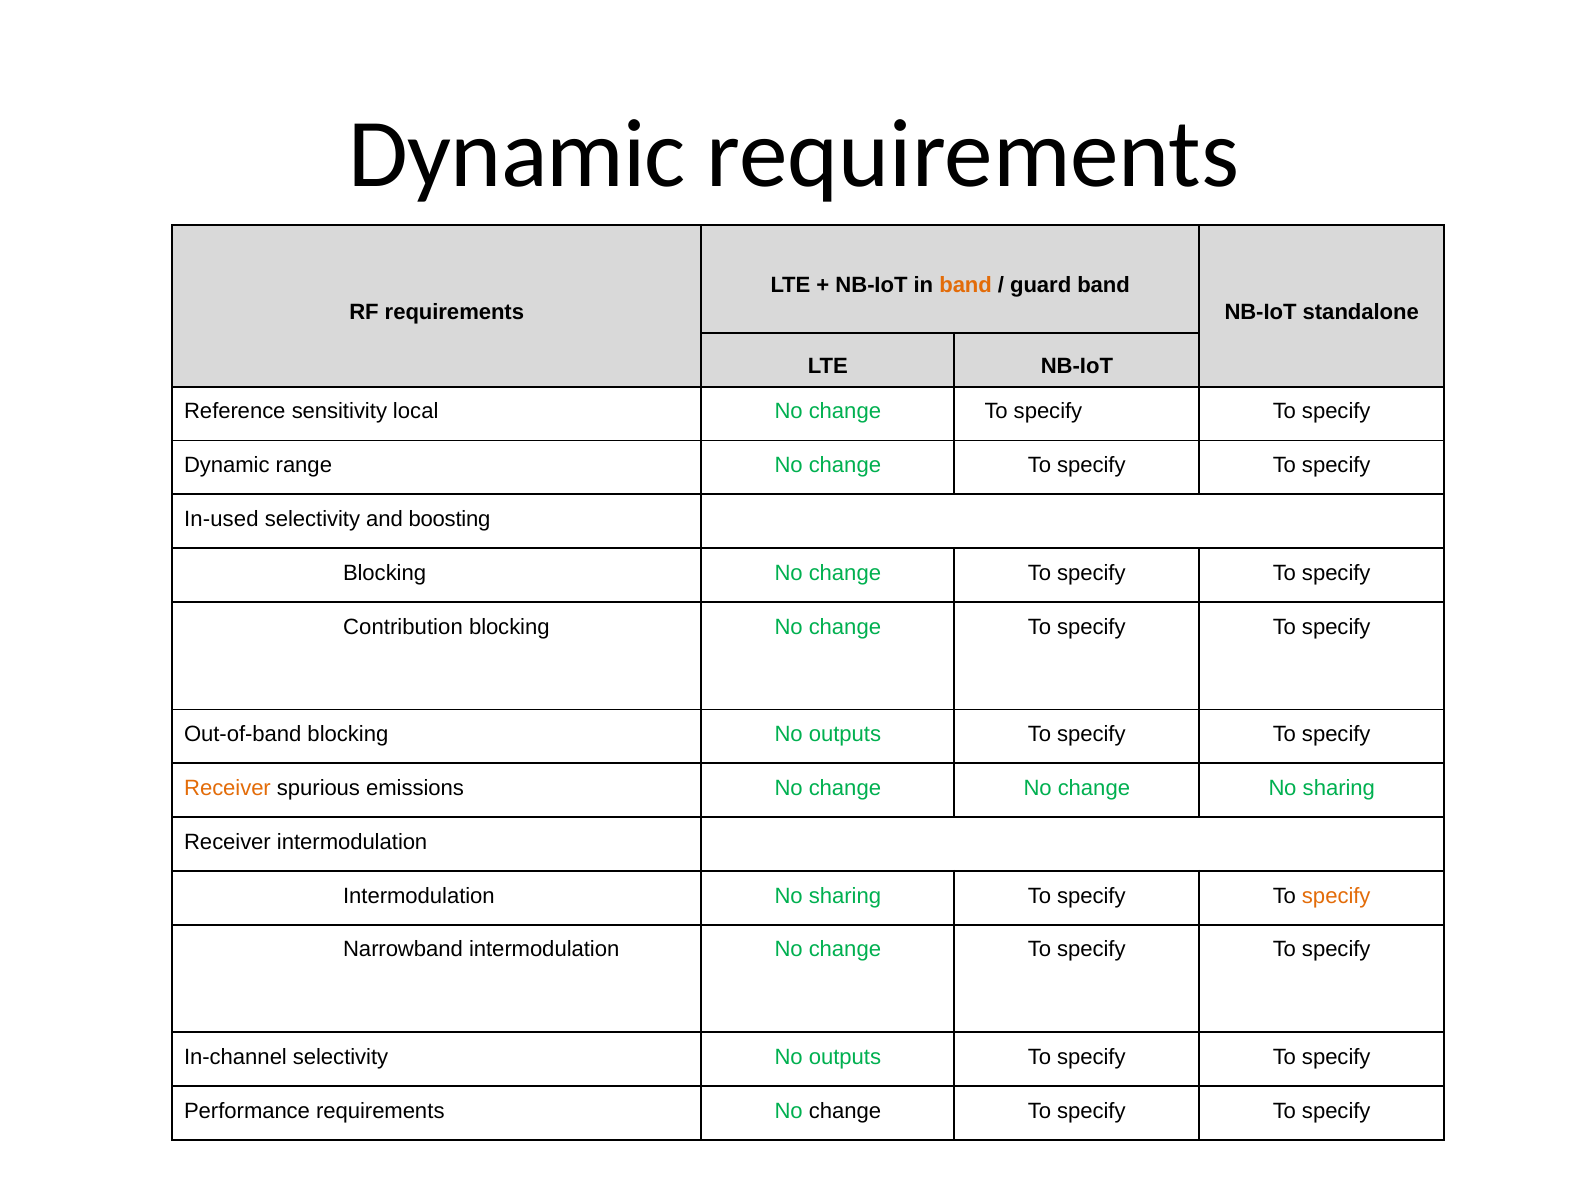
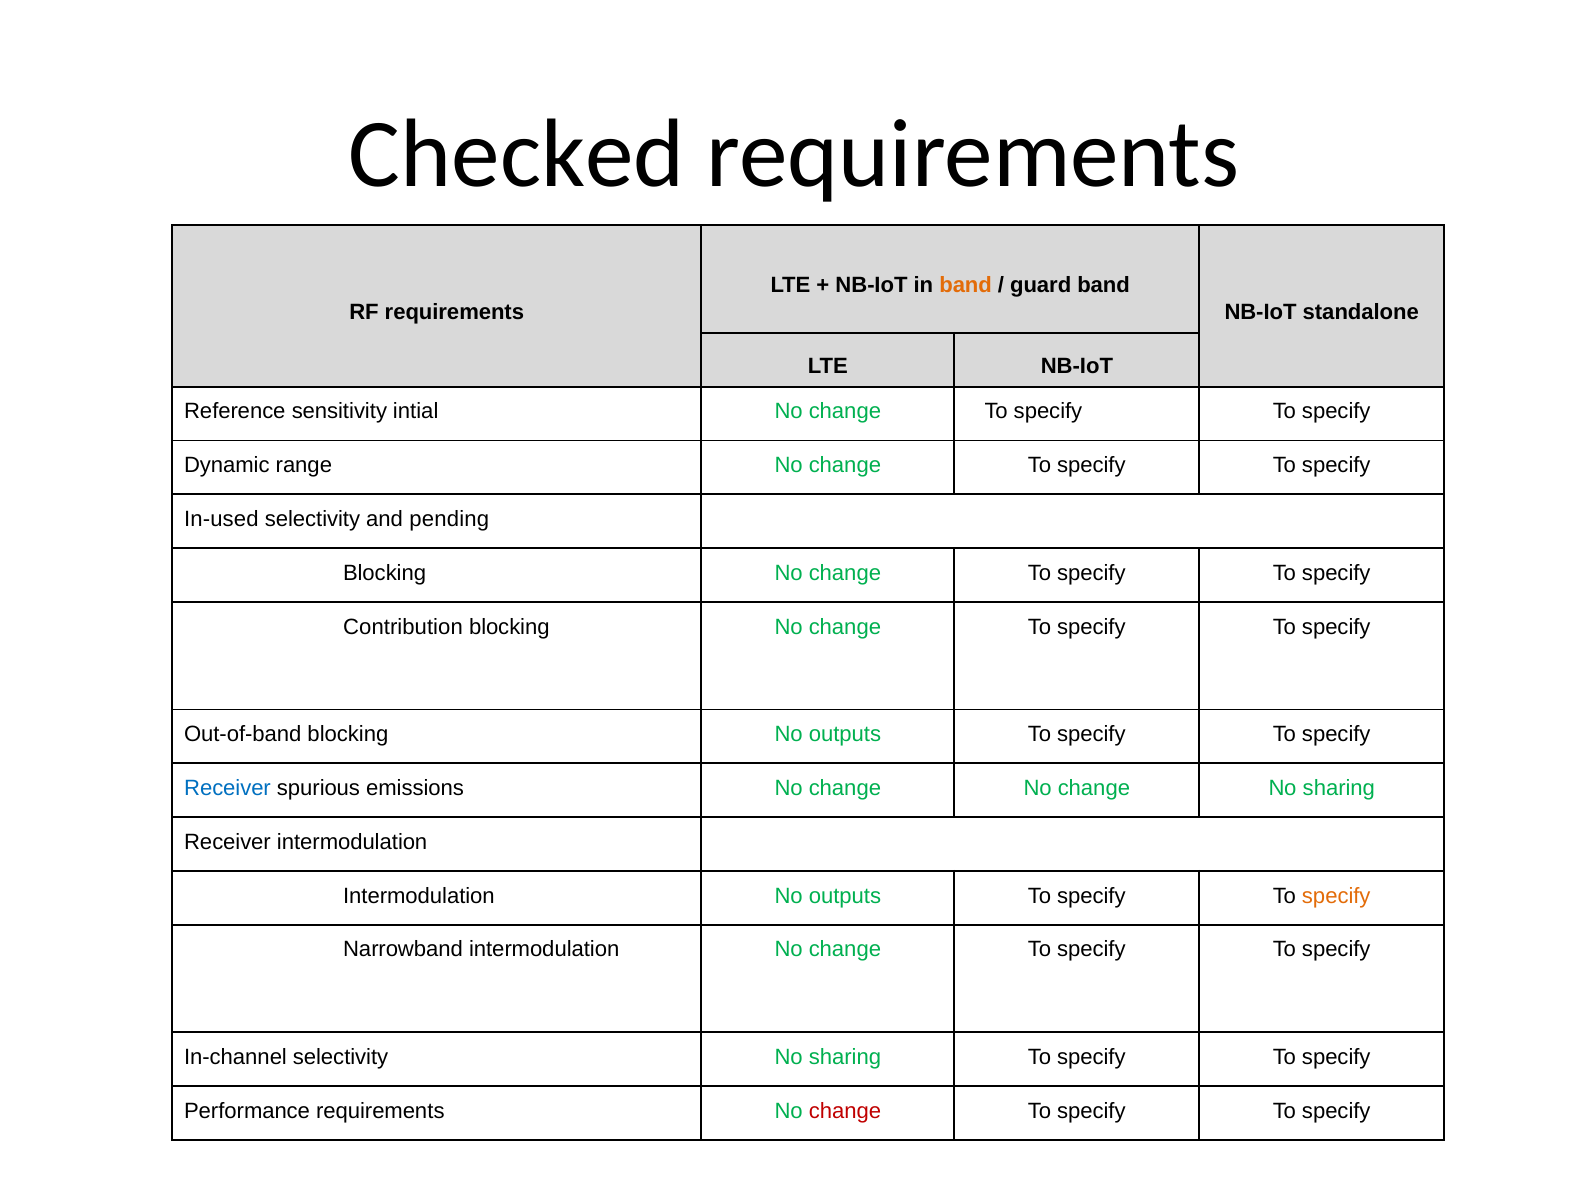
Dynamic at (517, 154): Dynamic -> Checked
local: local -> intial
boosting: boosting -> pending
Receiver at (228, 788) colour: orange -> blue
Intermodulation No sharing: sharing -> outputs
selectivity No outputs: outputs -> sharing
change at (845, 1111) colour: black -> red
